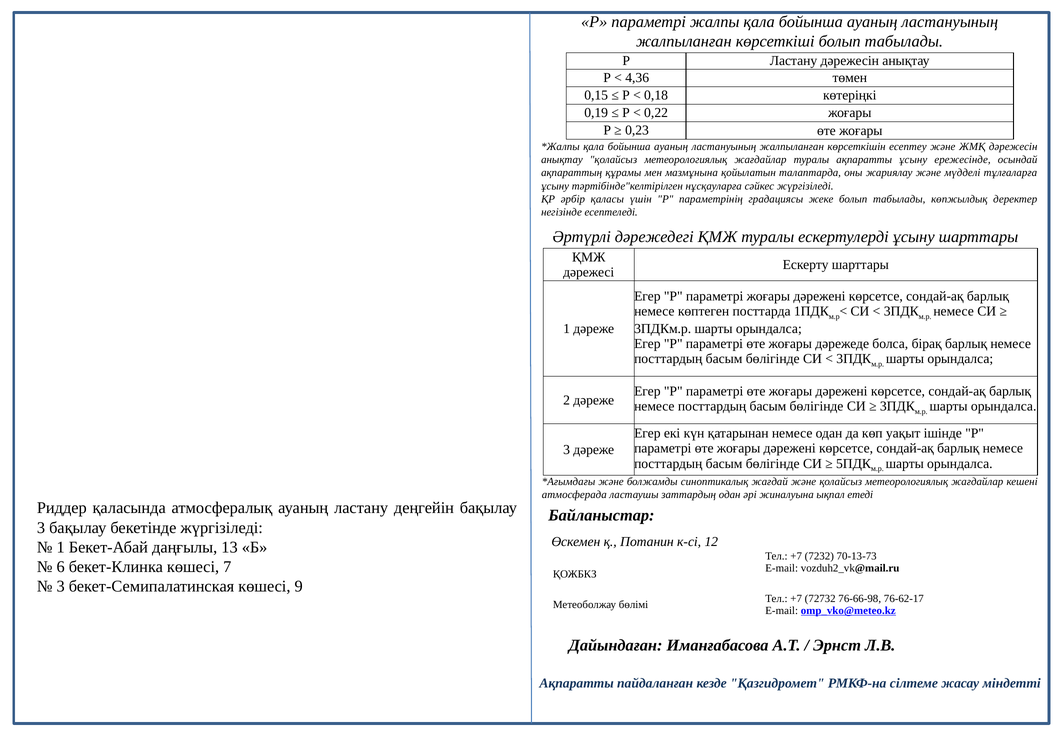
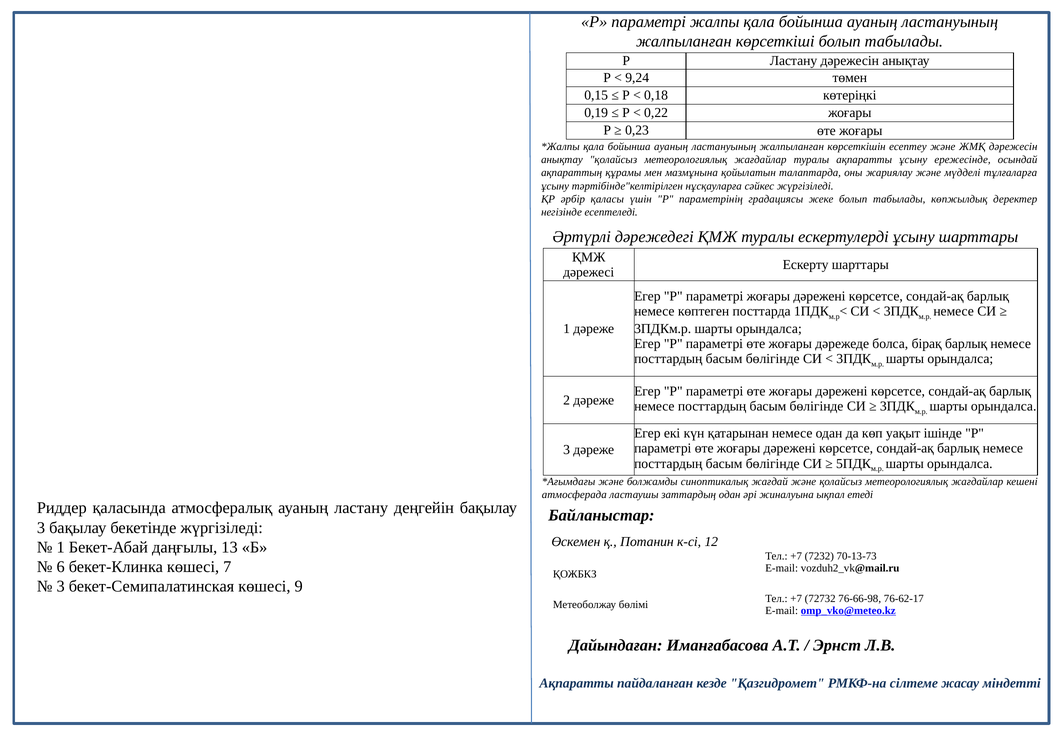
4,36: 4,36 -> 9,24
